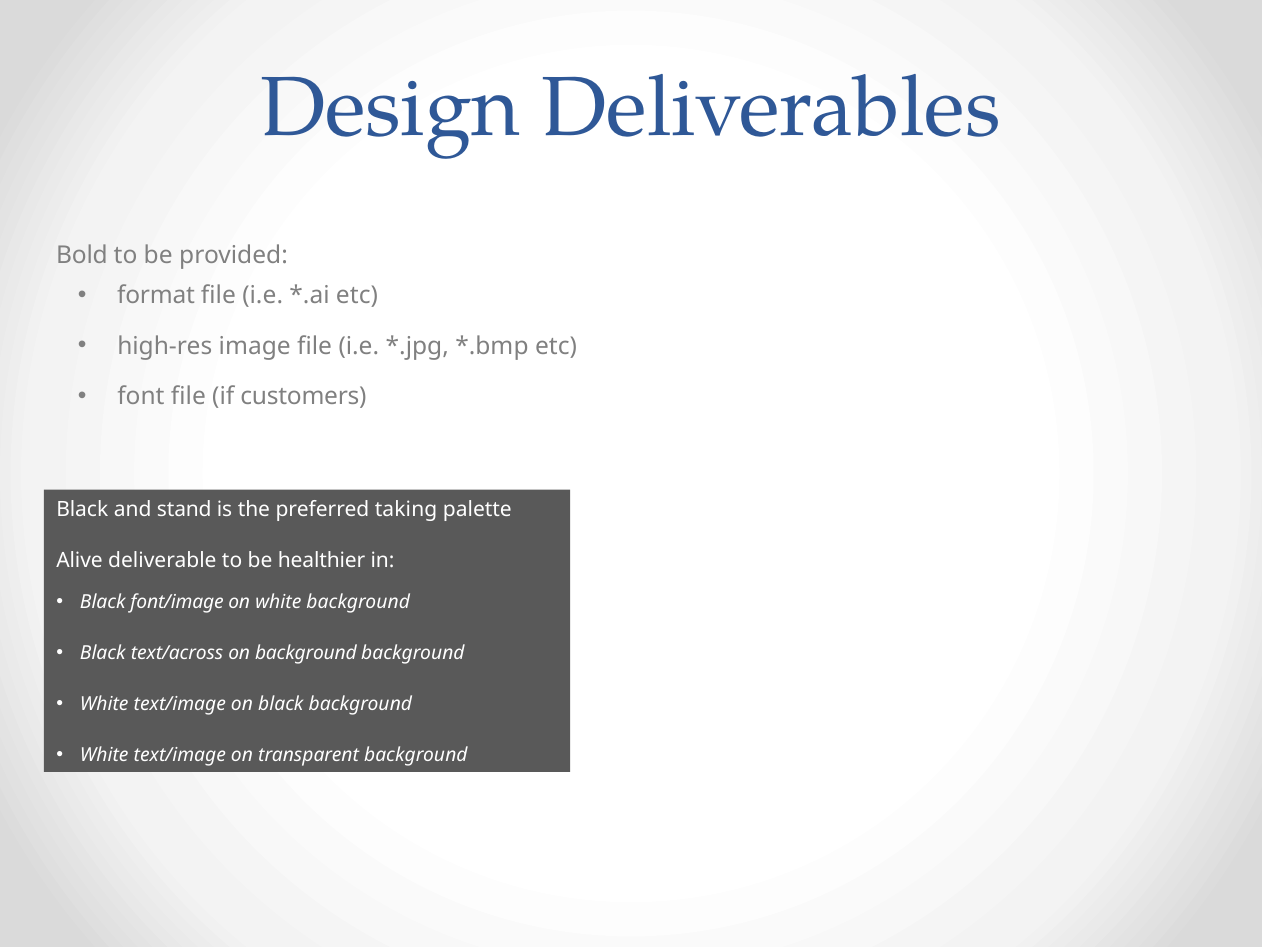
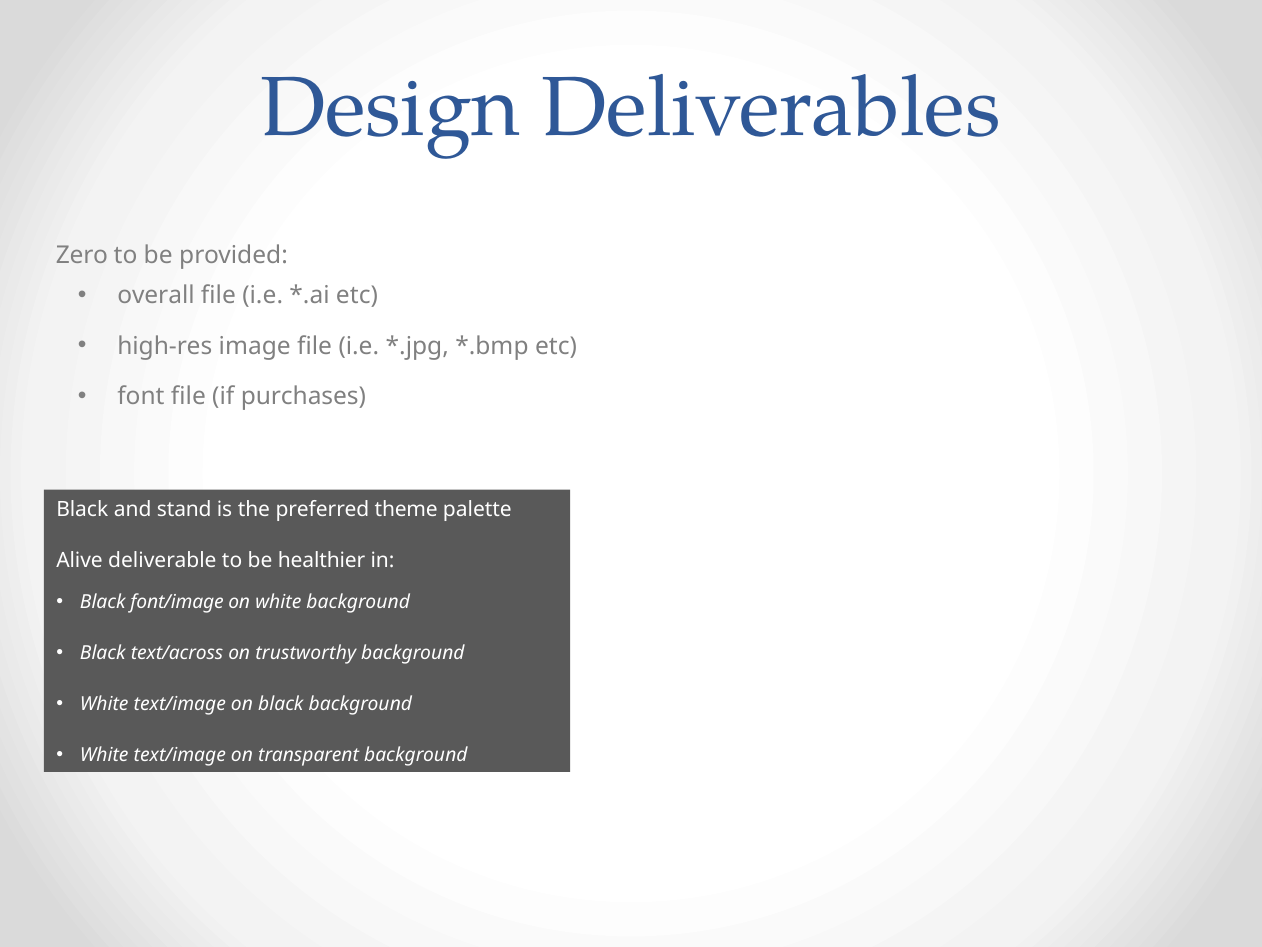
Bold: Bold -> Zero
format: format -> overall
customers: customers -> purchases
taking: taking -> theme
on background: background -> trustworthy
